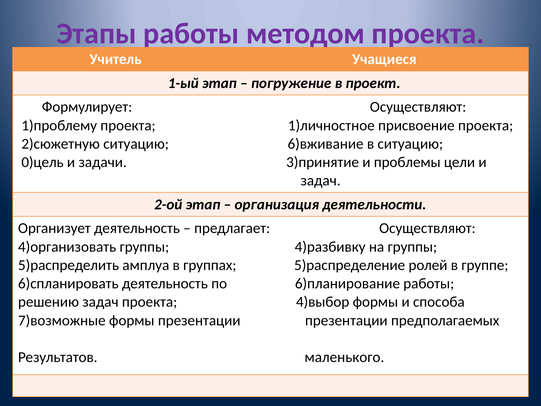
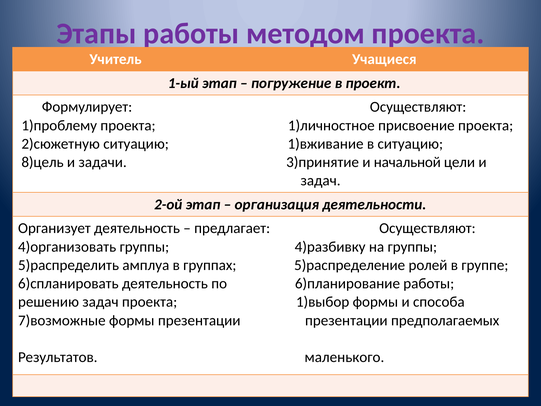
6)вживание: 6)вживание -> 1)вживание
0)цель: 0)цель -> 8)цель
проблемы: проблемы -> начальной
4)выбор: 4)выбор -> 1)выбор
